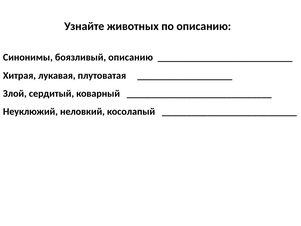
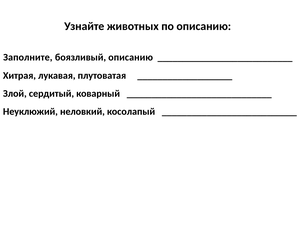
Синонимы: Синонимы -> Заполните
